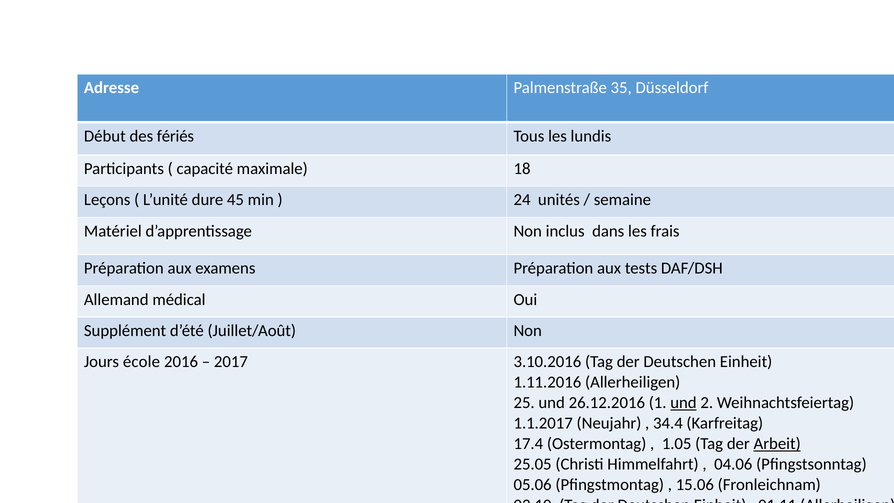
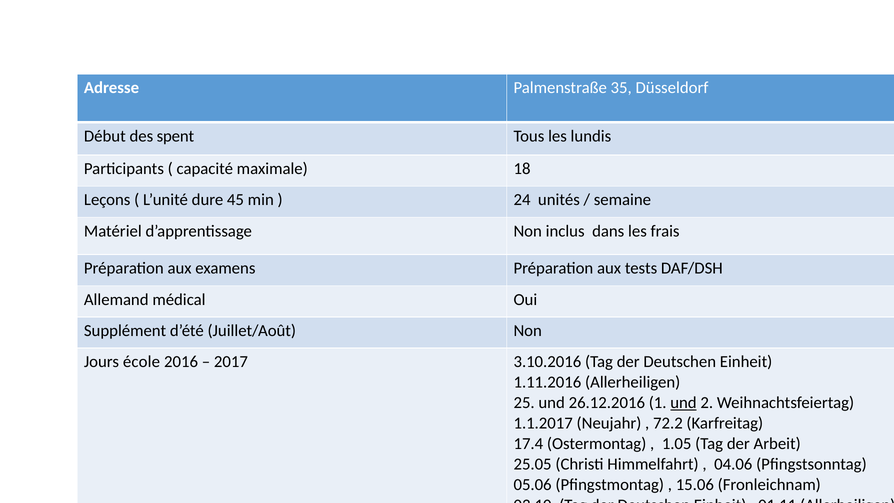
fériés: fériés -> spent
34.4: 34.4 -> 72.2
Arbeit underline: present -> none
